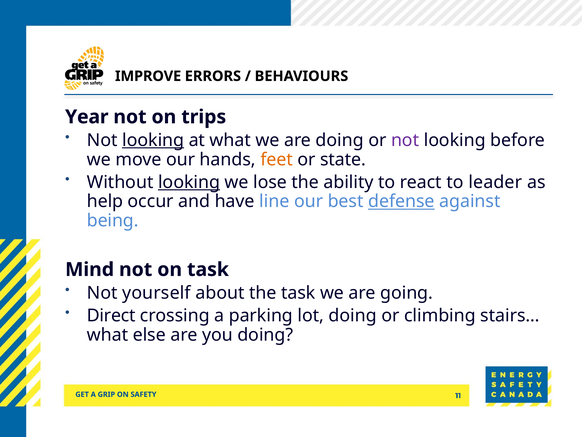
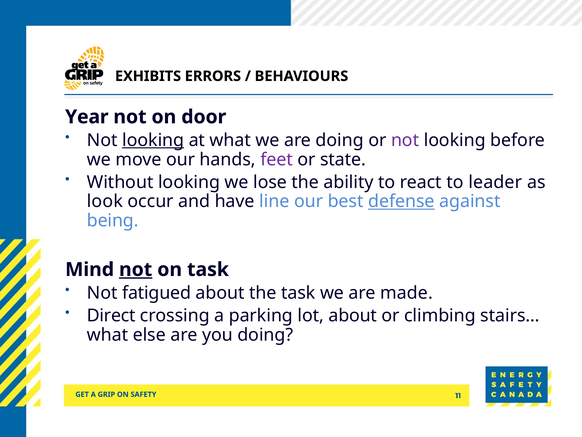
IMPROVE: IMPROVE -> EXHIBITS
trips: trips -> door
feet colour: orange -> purple
looking at (189, 182) underline: present -> none
help: help -> look
not at (136, 269) underline: none -> present
yourself: yourself -> fatigued
going: going -> made
lot doing: doing -> about
